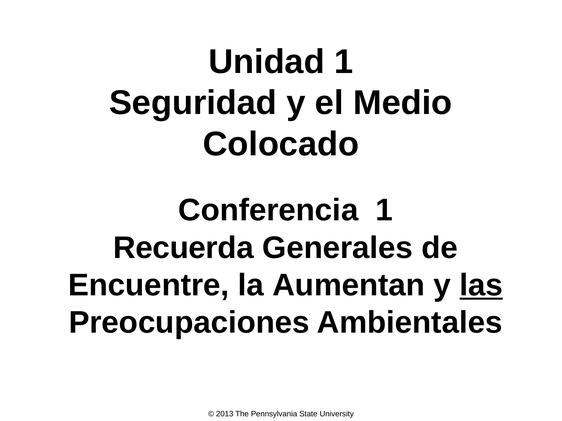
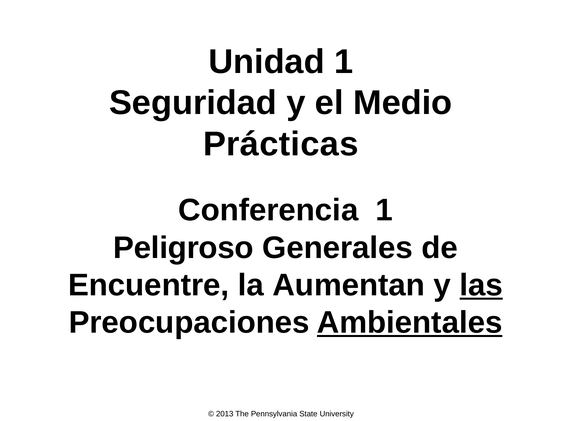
Colocado: Colocado -> Prácticas
Recuerda: Recuerda -> Peligroso
Ambientales underline: none -> present
